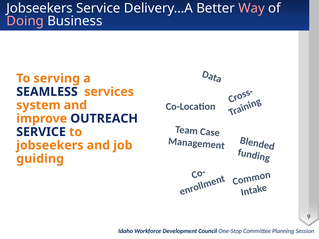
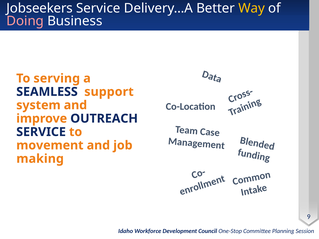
Way colour: pink -> yellow
services: services -> support
jobseekers at (50, 145): jobseekers -> movement
guiding: guiding -> making
